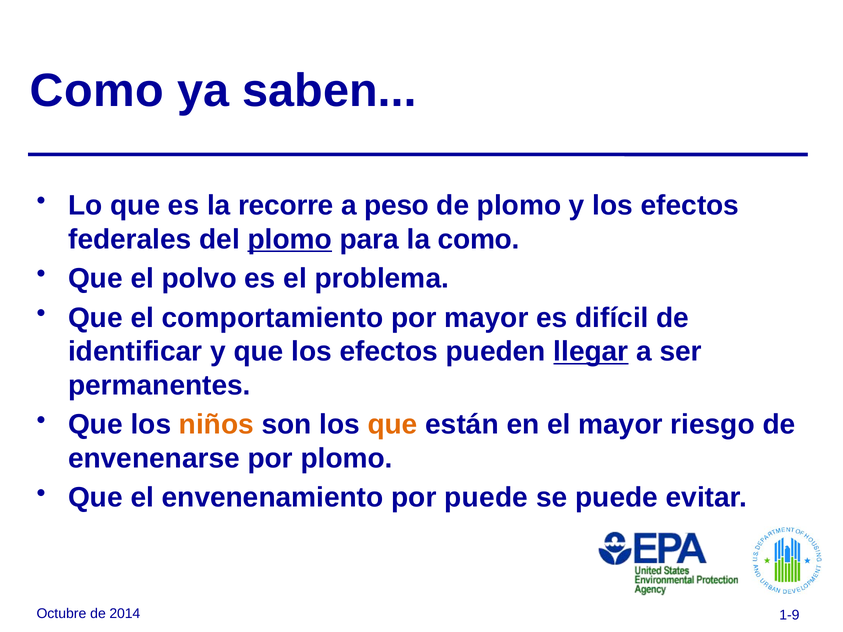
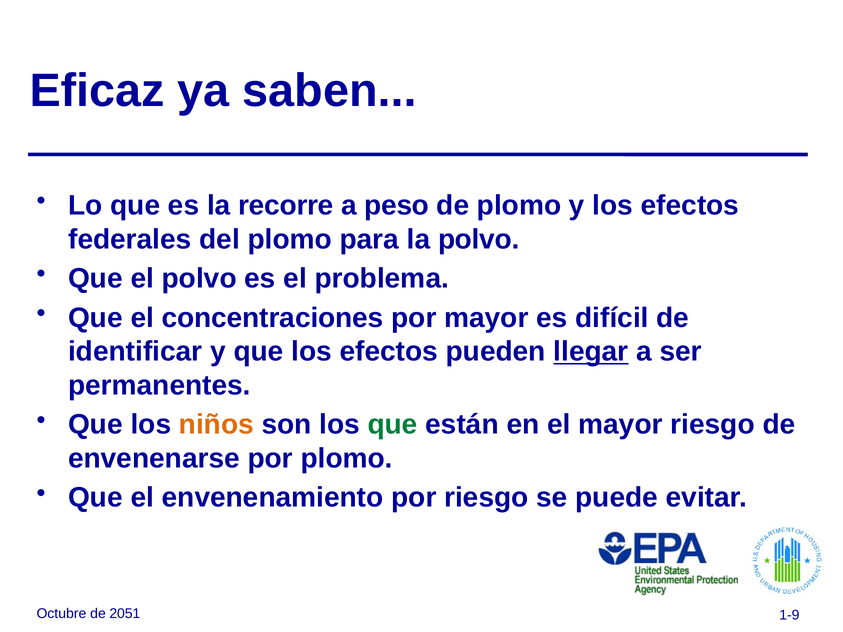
Como at (97, 91): Como -> Eficaz
plomo at (290, 239) underline: present -> none
la como: como -> polvo
comportamiento: comportamiento -> concentraciones
que at (393, 425) colour: orange -> green
por puede: puede -> riesgo
2014: 2014 -> 2051
